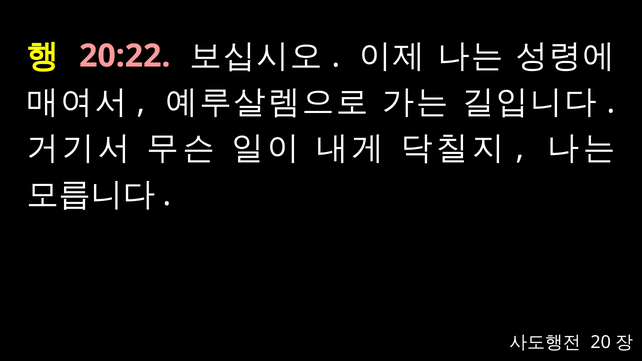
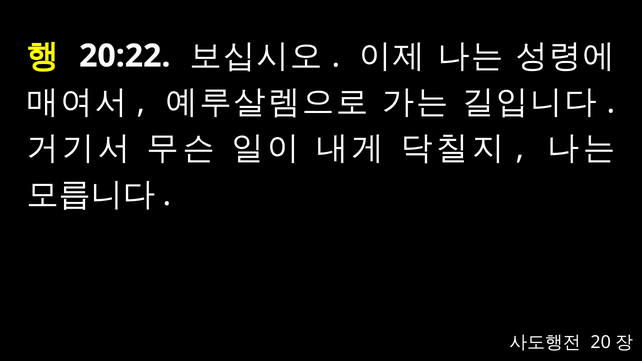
20:22 colour: pink -> white
